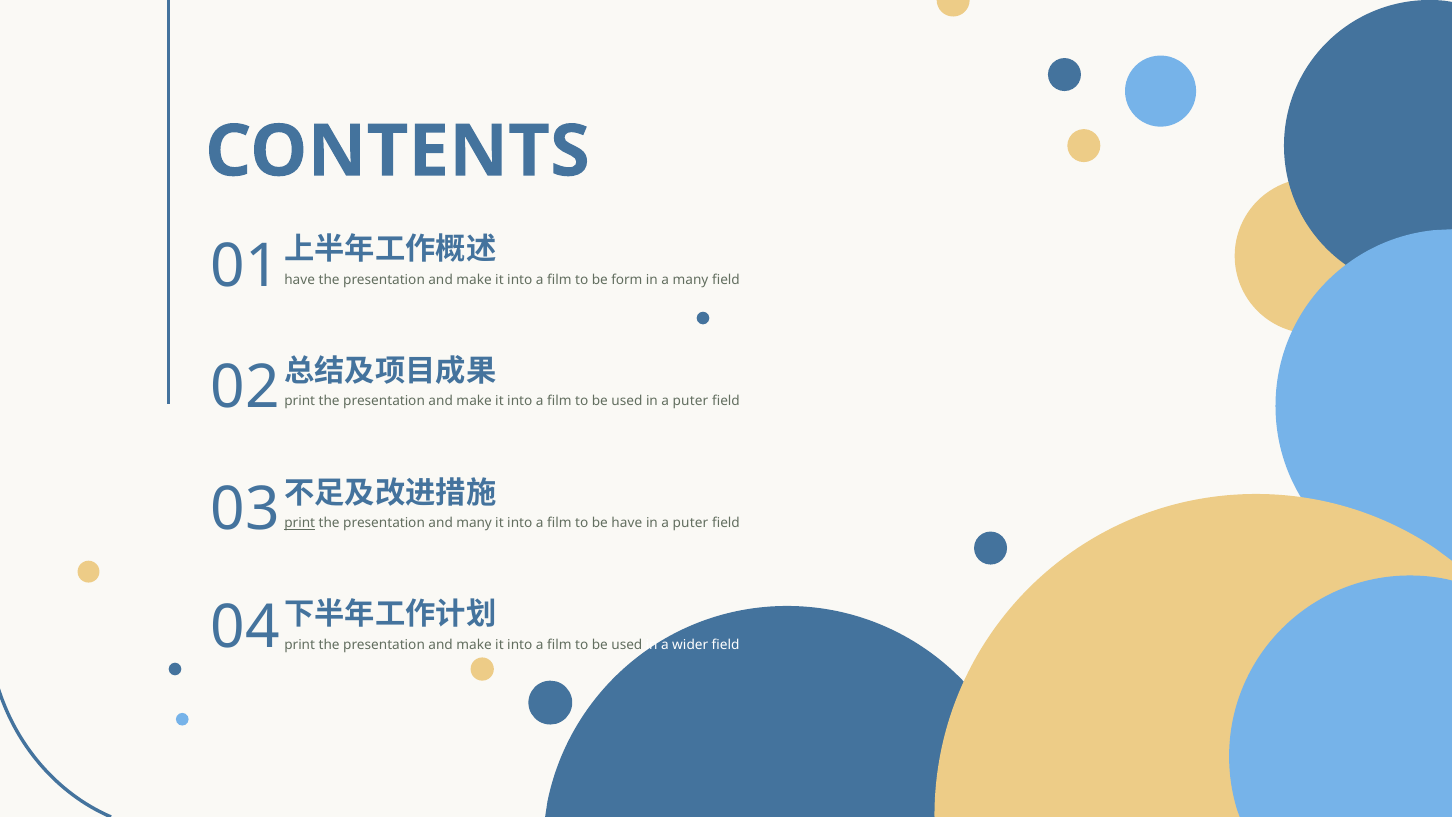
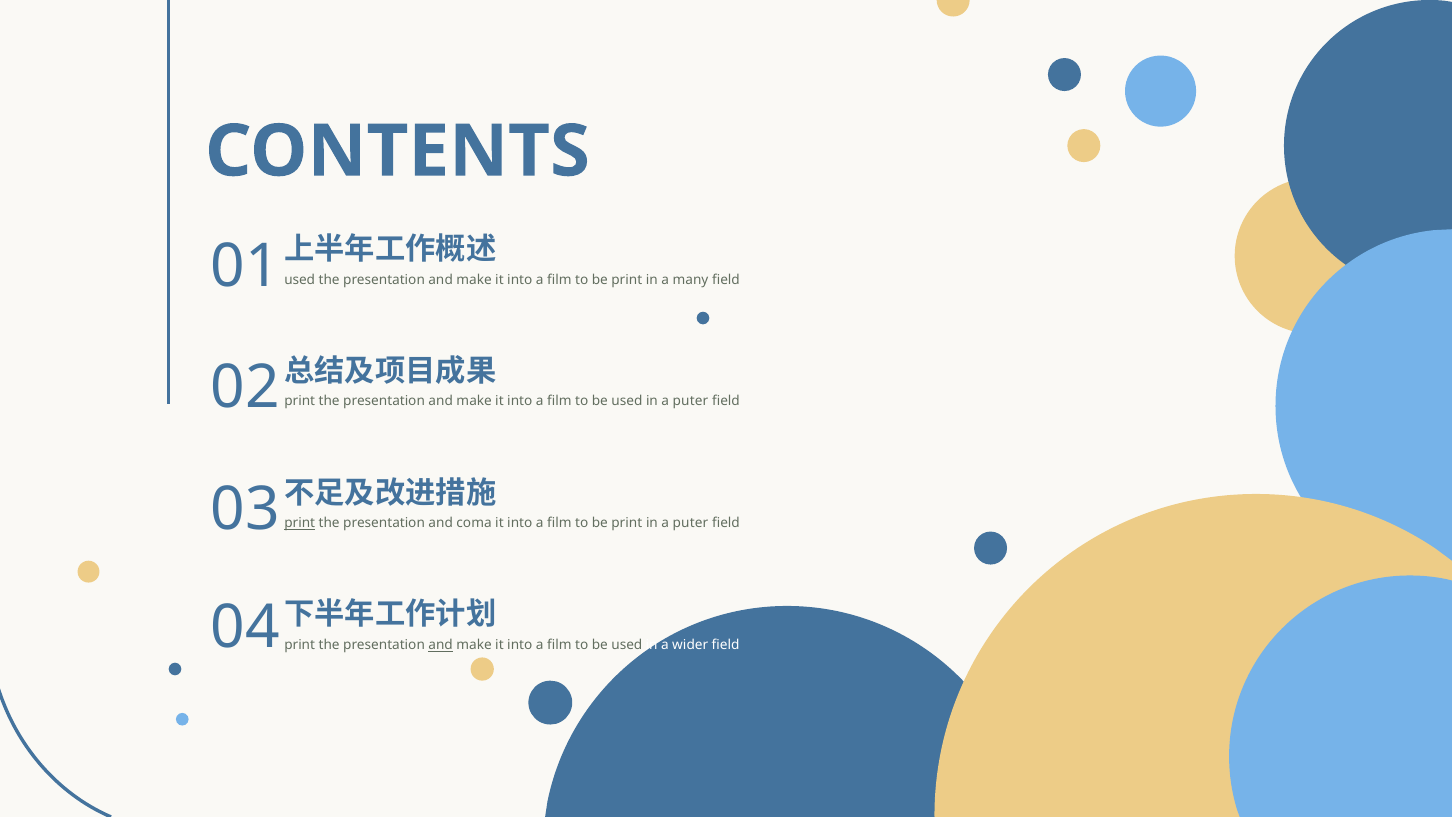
have at (300, 280): have -> used
form at (627, 280): form -> print
and many: many -> coma
have at (627, 523): have -> print
and at (441, 645) underline: none -> present
